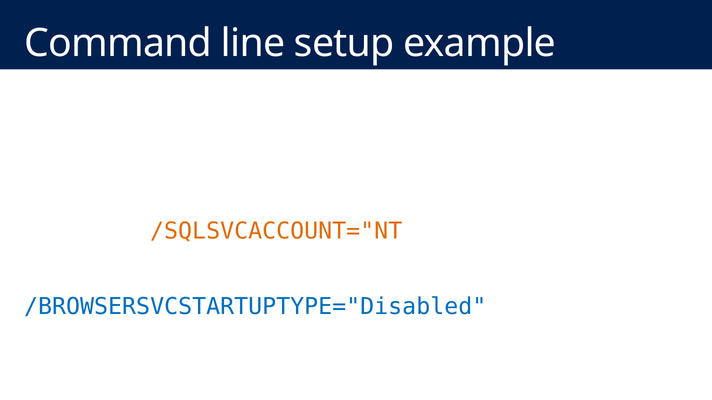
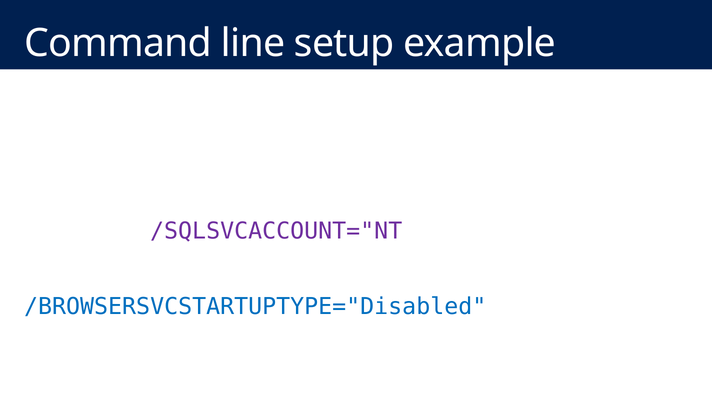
/SQLSVCACCOUNT="NT colour: orange -> purple
